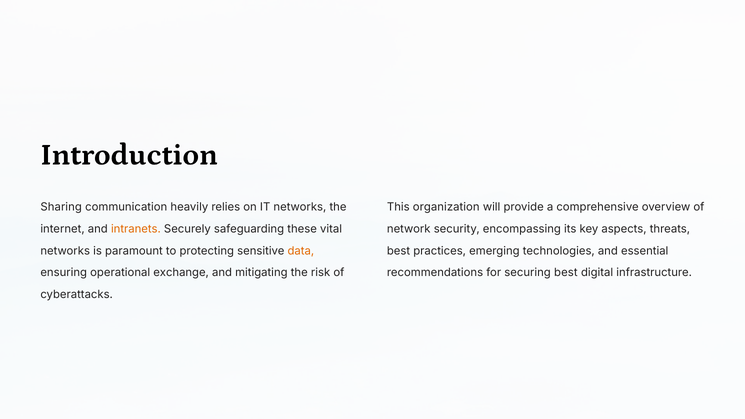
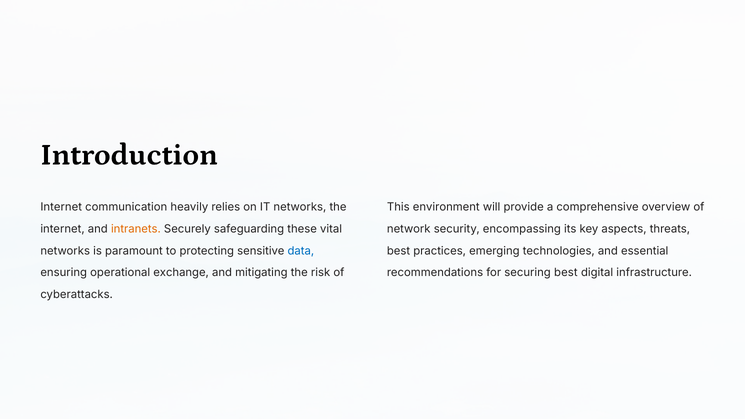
Sharing at (61, 207): Sharing -> Internet
organization: organization -> environment
data colour: orange -> blue
